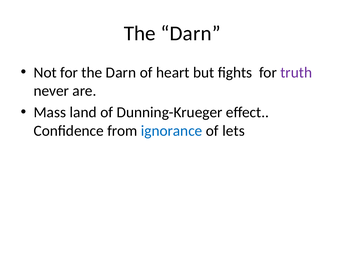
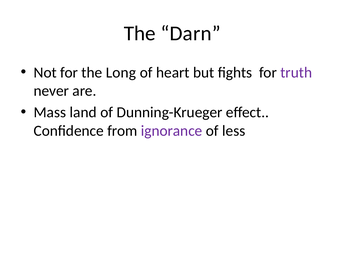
for the Darn: Darn -> Long
ignorance colour: blue -> purple
lets: lets -> less
